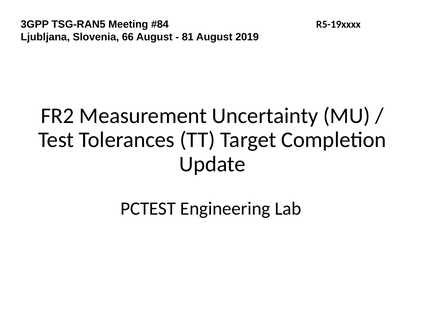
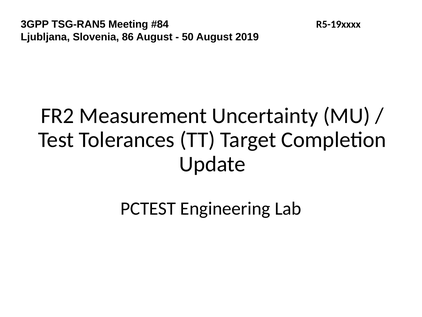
66: 66 -> 86
81: 81 -> 50
